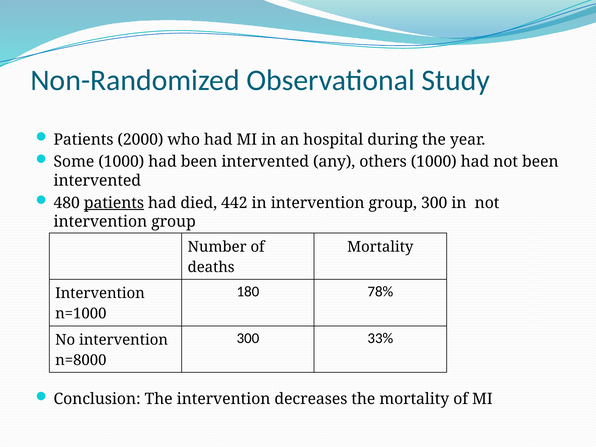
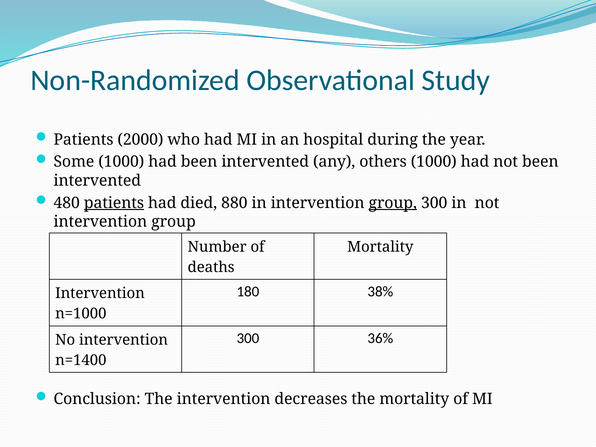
442: 442 -> 880
group at (393, 203) underline: none -> present
78%: 78% -> 38%
33%: 33% -> 36%
n=8000: n=8000 -> n=1400
